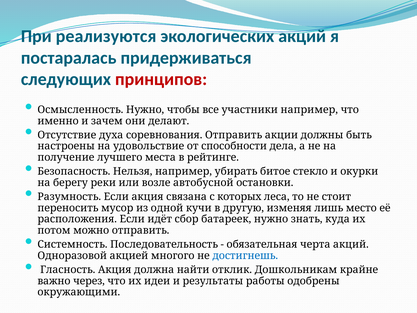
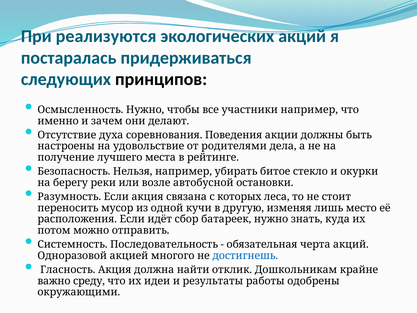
принципов colour: red -> black
соревнования Отправить: Отправить -> Поведения
способности: способности -> родителями
через: через -> среду
